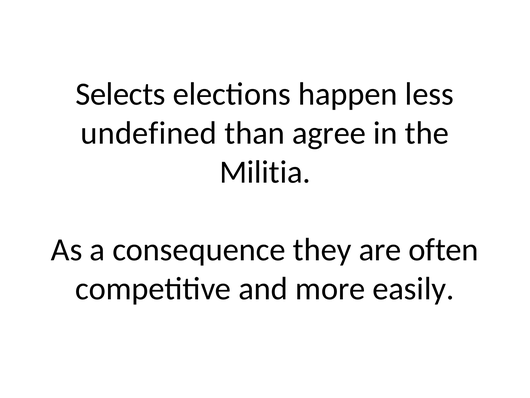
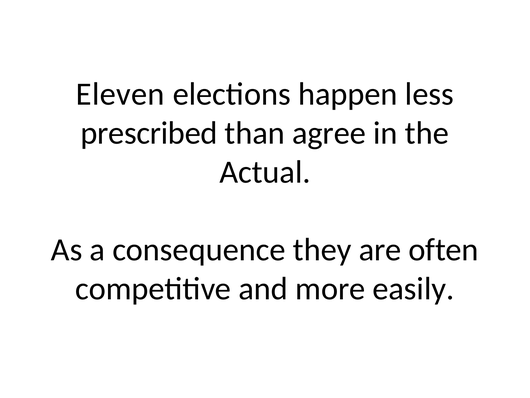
Selects: Selects -> Eleven
undefined: undefined -> prescribed
Militia: Militia -> Actual
